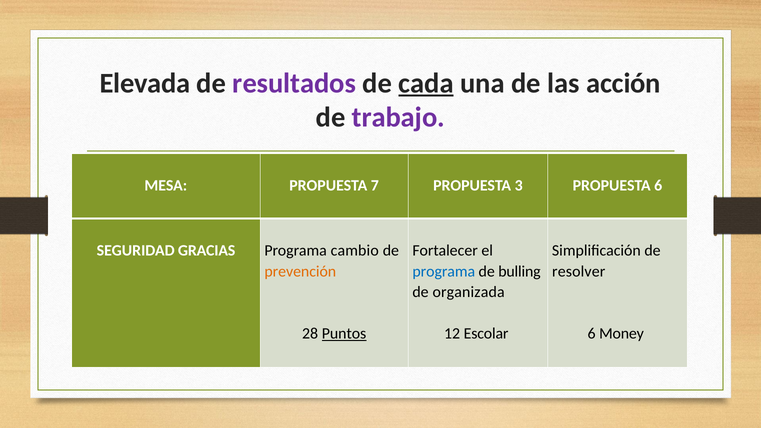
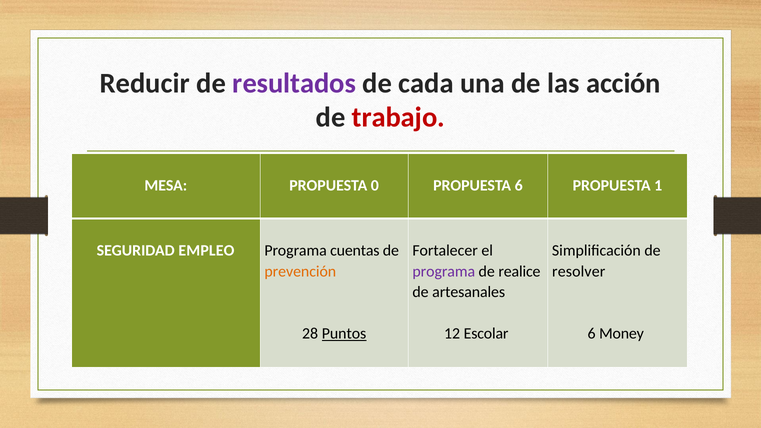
Elevada: Elevada -> Reducir
cada underline: present -> none
trabajo colour: purple -> red
7: 7 -> 0
PROPUESTA 3: 3 -> 6
PROPUESTA 6: 6 -> 1
GRACIAS: GRACIAS -> EMPLEO
cambio: cambio -> cuentas
programa at (444, 271) colour: blue -> purple
bulling: bulling -> realice
organizada: organizada -> artesanales
